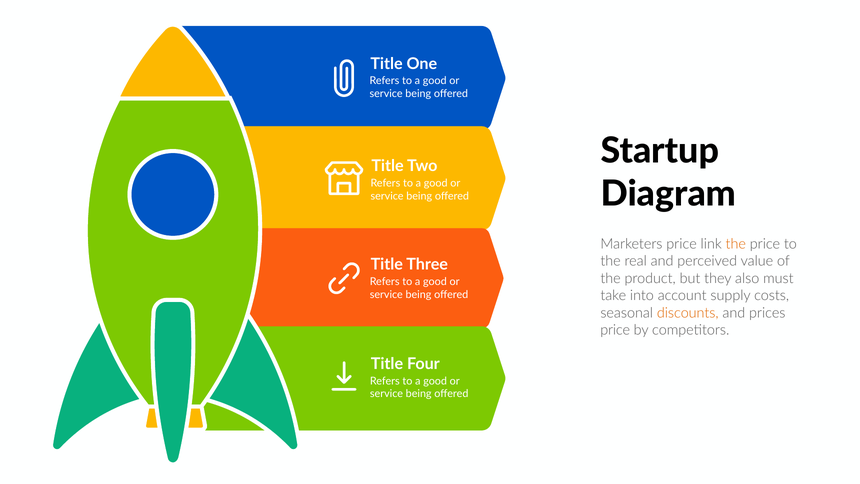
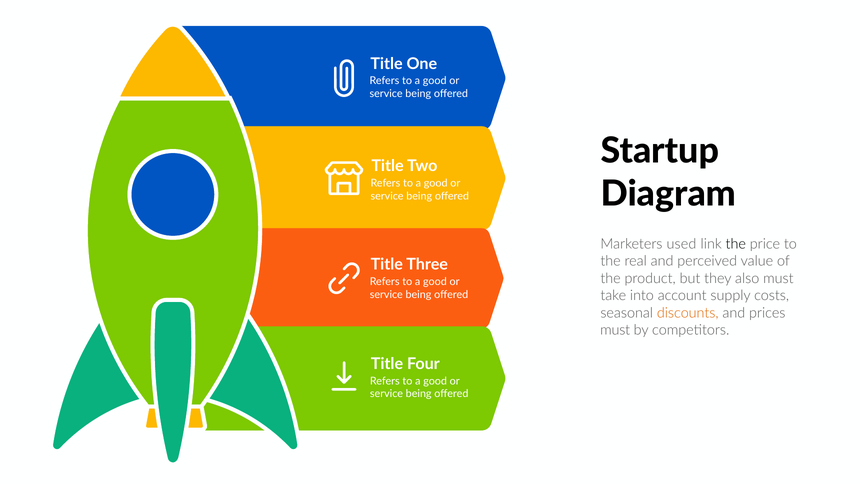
Marketers price: price -> used
the at (736, 244) colour: orange -> black
price at (615, 330): price -> must
